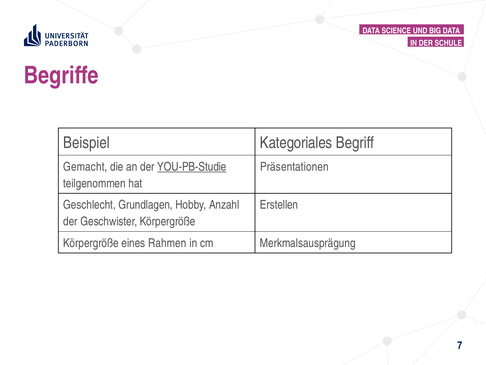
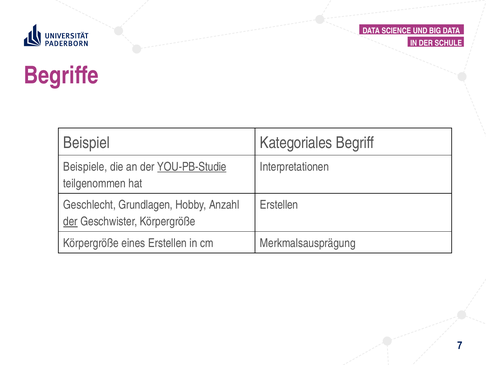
Gemacht: Gemacht -> Beispiele
Präsentationen: Präsentationen -> Interpretationen
der at (70, 221) underline: none -> present
eines Rahmen: Rahmen -> Erstellen
